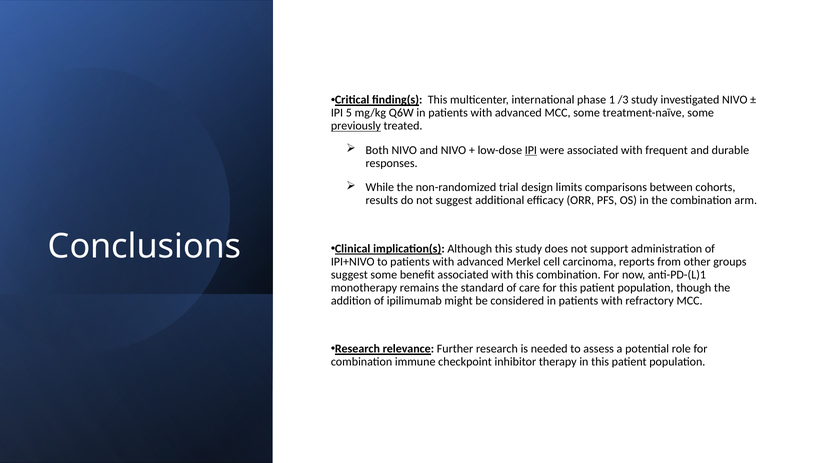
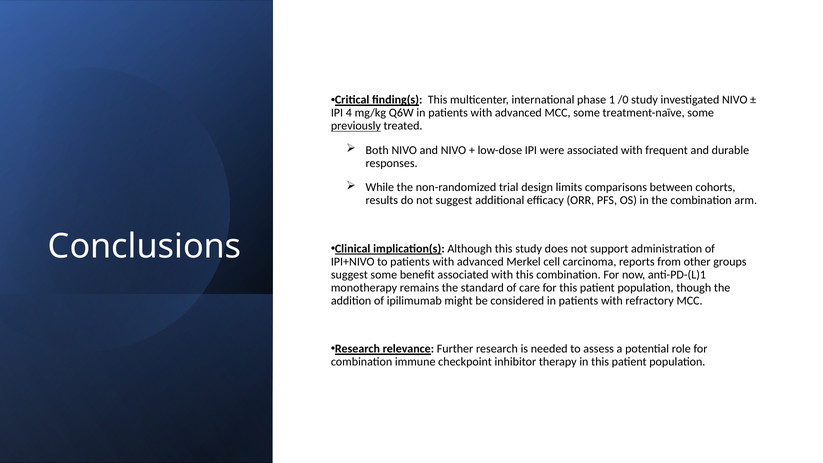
/3: /3 -> /0
5: 5 -> 4
IPI at (531, 150) underline: present -> none
